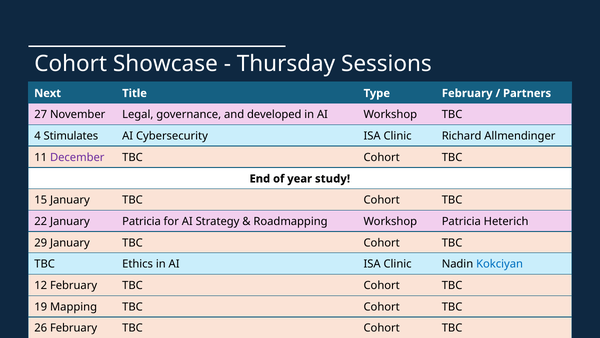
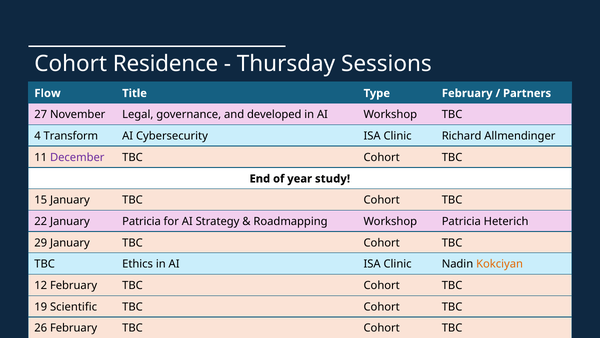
Showcase: Showcase -> Residence
Next: Next -> Flow
Stimulates: Stimulates -> Transform
Kokciyan colour: blue -> orange
Mapping: Mapping -> Scientific
